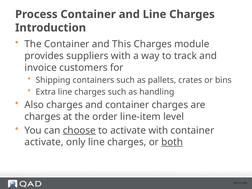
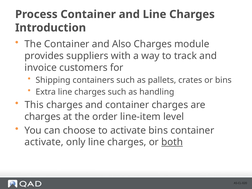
This: This -> Also
Also: Also -> This
choose underline: present -> none
activate with: with -> bins
